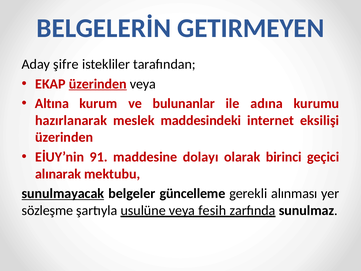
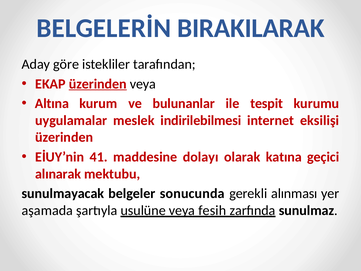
GETIRMEYEN: GETIRMEYEN -> BIRAKILARAK
şifre: şifre -> göre
adına: adına -> tespit
hazırlanarak: hazırlanarak -> uygulamalar
maddesindeki: maddesindeki -> indirilebilmesi
91: 91 -> 41
birinci: birinci -> katına
sunulmayacak underline: present -> none
güncelleme: güncelleme -> sonucunda
sözleşme: sözleşme -> aşamada
